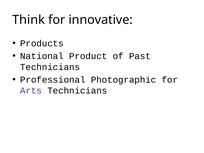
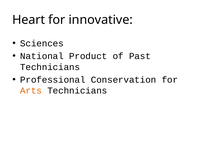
Think: Think -> Heart
Products: Products -> Sciences
Photographic: Photographic -> Conservation
Arts colour: purple -> orange
